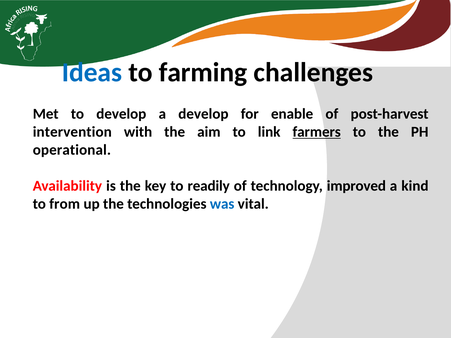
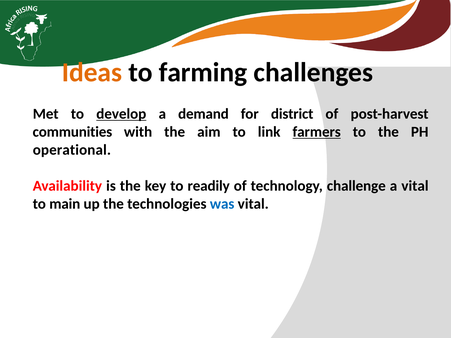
Ideas colour: blue -> orange
develop at (121, 114) underline: none -> present
a develop: develop -> demand
enable: enable -> district
intervention: intervention -> communities
improved: improved -> challenge
a kind: kind -> vital
from: from -> main
